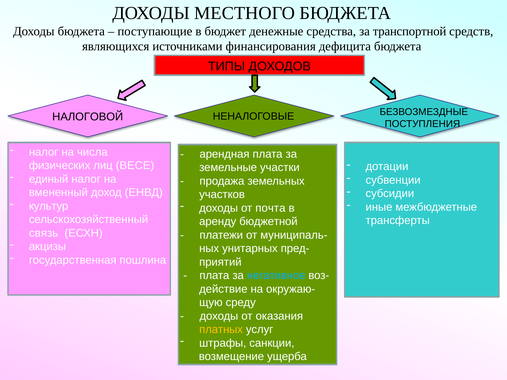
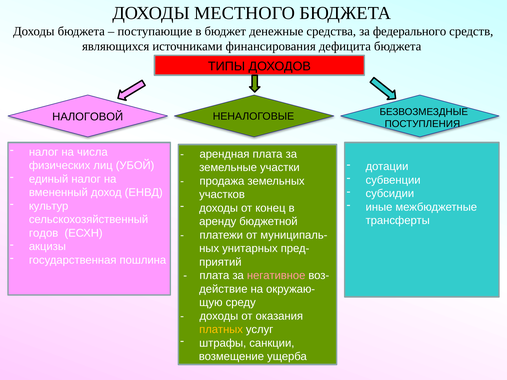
транспортной: транспортной -> федерального
ВЕСЕ: ВЕСЕ -> УБОЙ
почта: почта -> конец
связь: связь -> годов
негативное colour: light blue -> pink
